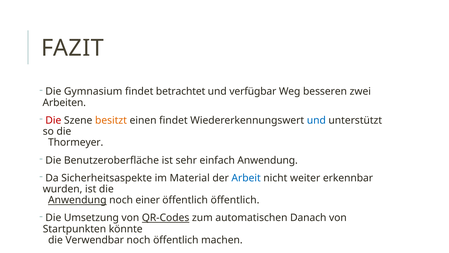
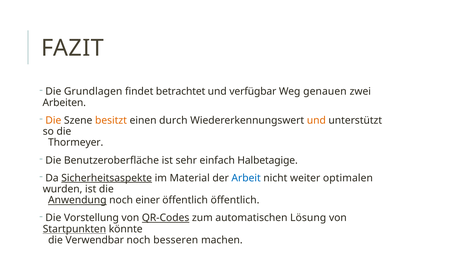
Gymnasium: Gymnasium -> Grundlagen
besseren: besseren -> genauen
Die at (53, 120) colour: red -> orange
einen findet: findet -> durch
und at (316, 120) colour: blue -> orange
einfach Anwendung: Anwendung -> Halbetagige
Sicherheitsaspekte underline: none -> present
erkennbar: erkennbar -> optimalen
Umsetzung: Umsetzung -> Vorstellung
Danach: Danach -> Lösung
Startpunkten underline: none -> present
noch öffentlich: öffentlich -> besseren
